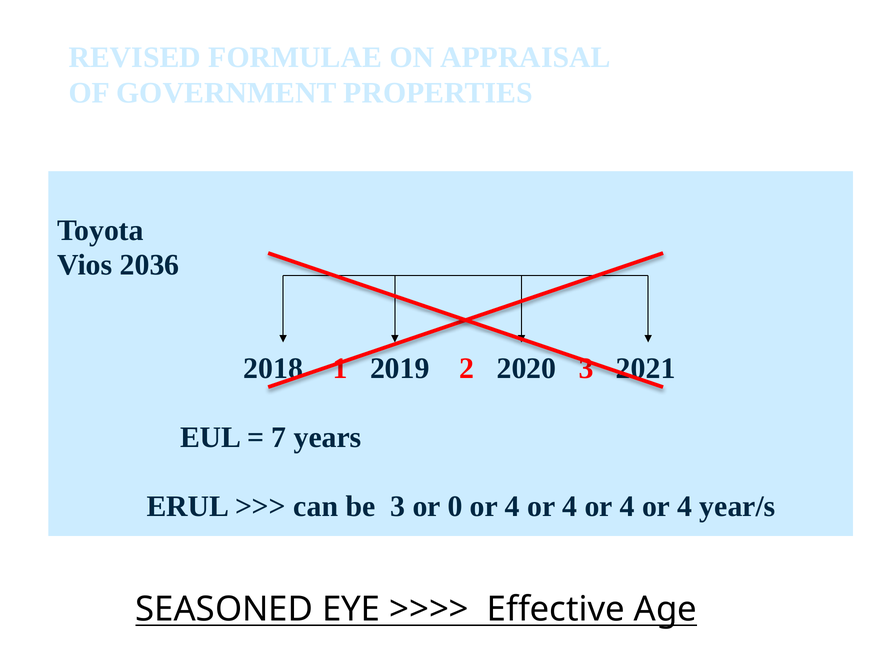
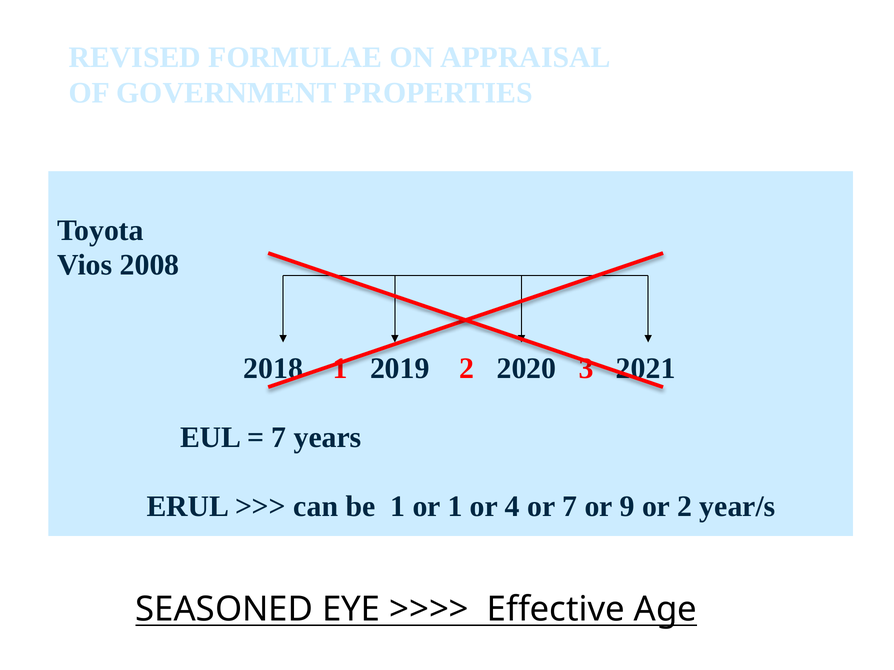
2036: 2036 -> 2008
be 3: 3 -> 1
or 0: 0 -> 1
4 at (570, 507): 4 -> 7
4 at (627, 507): 4 -> 9
4 at (684, 507): 4 -> 2
